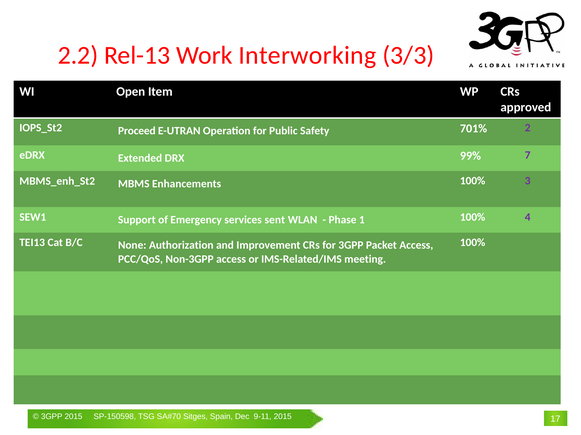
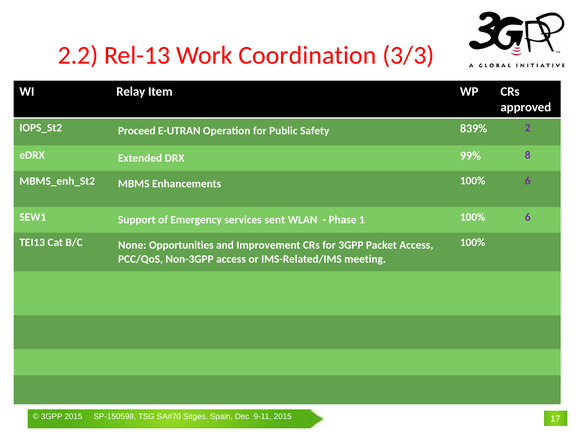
Interworking: Interworking -> Coordination
Open: Open -> Relay
701%: 701% -> 839%
7: 7 -> 8
Enhancements 100% 3: 3 -> 6
1 100% 4: 4 -> 6
Authorization: Authorization -> Opportunities
